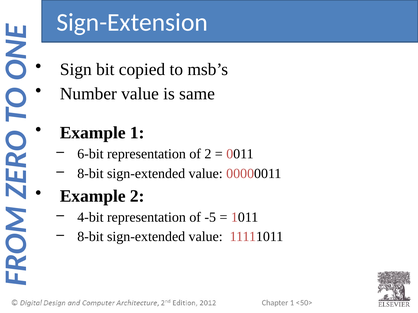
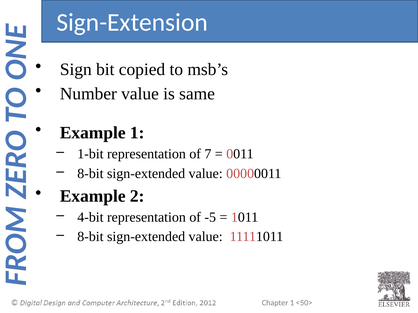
6-bit: 6-bit -> 1-bit
of 2: 2 -> 7
